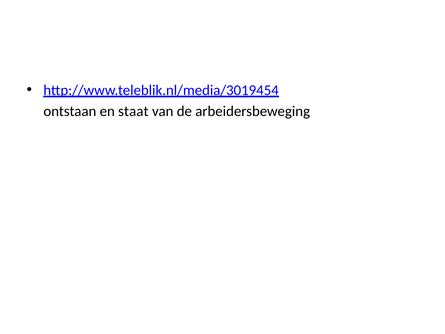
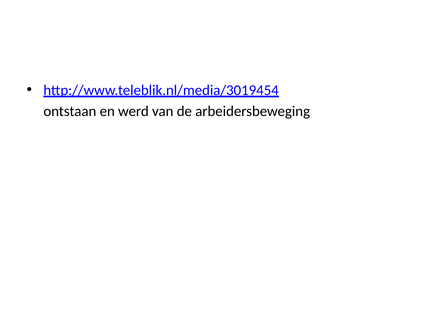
staat: staat -> werd
